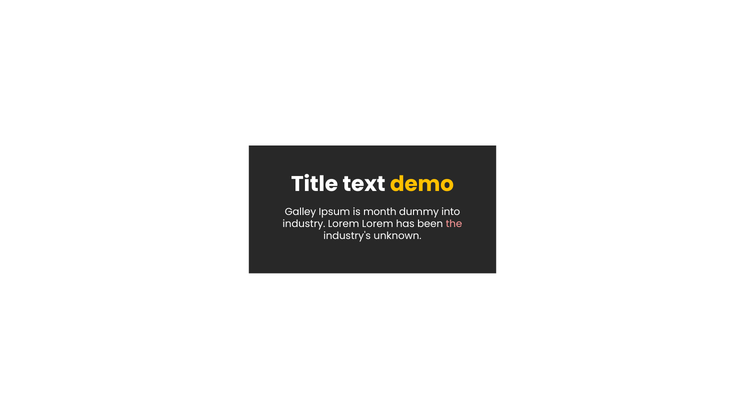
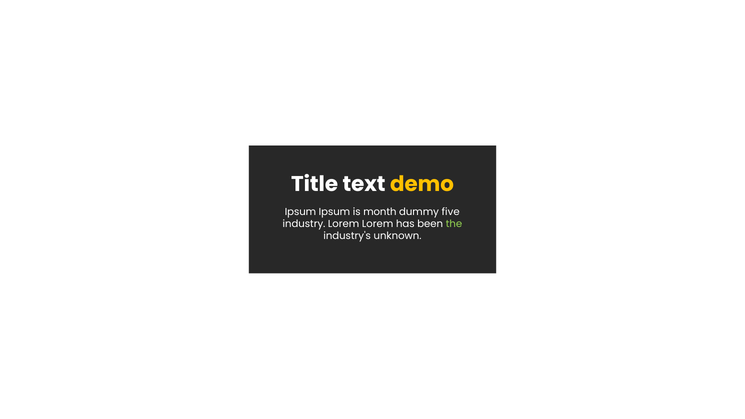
Galley at (300, 212): Galley -> Ipsum
into: into -> five
the colour: pink -> light green
